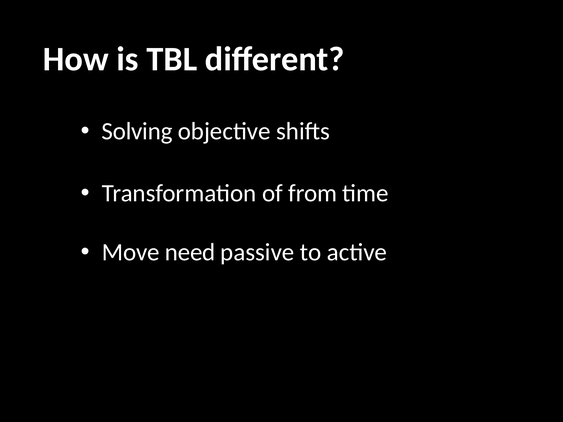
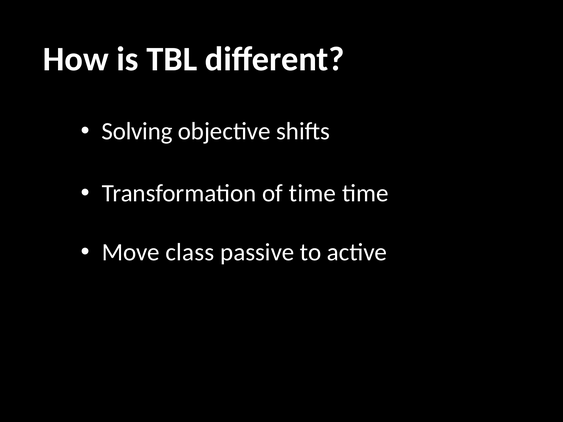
of from: from -> time
need: need -> class
